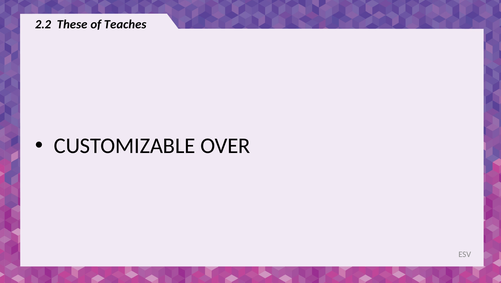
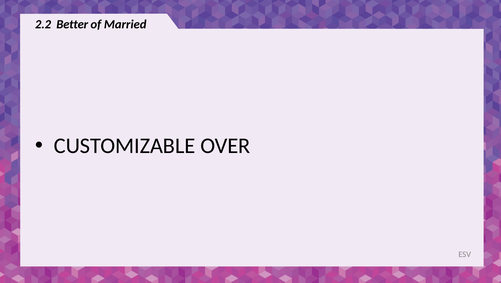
These: These -> Better
Teaches: Teaches -> Married
